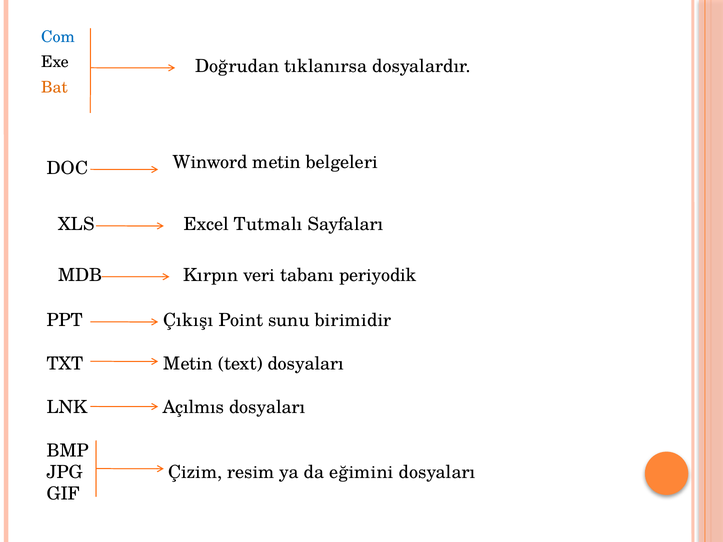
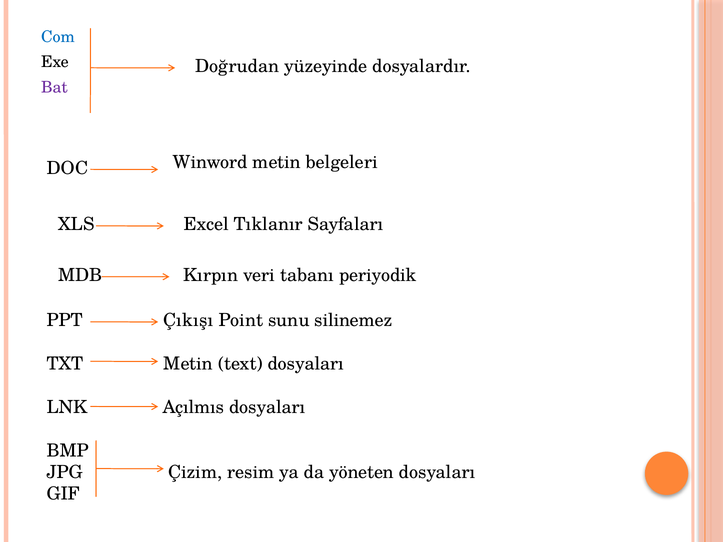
tıklanırsa: tıklanırsa -> yüzeyinde
Bat colour: orange -> purple
Tutmalı: Tutmalı -> Tıklanır
birimidir: birimidir -> silinemez
eğimini: eğimini -> yöneten
